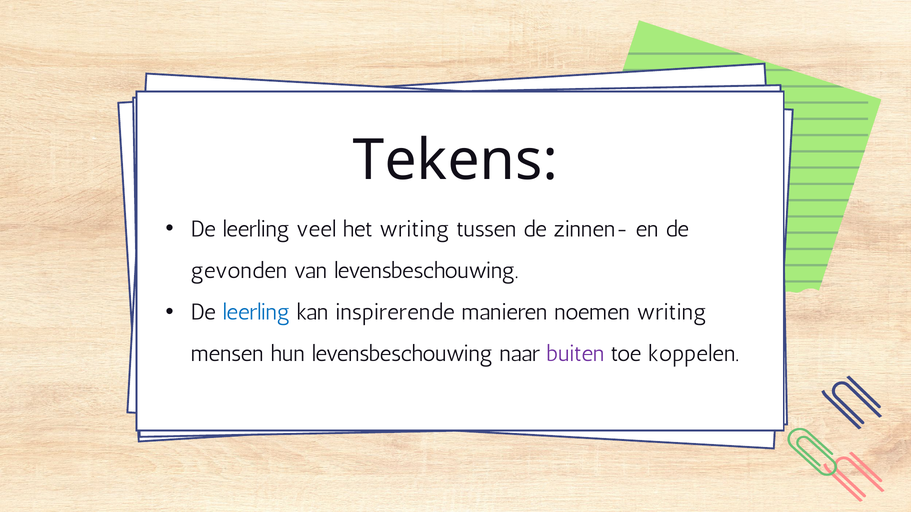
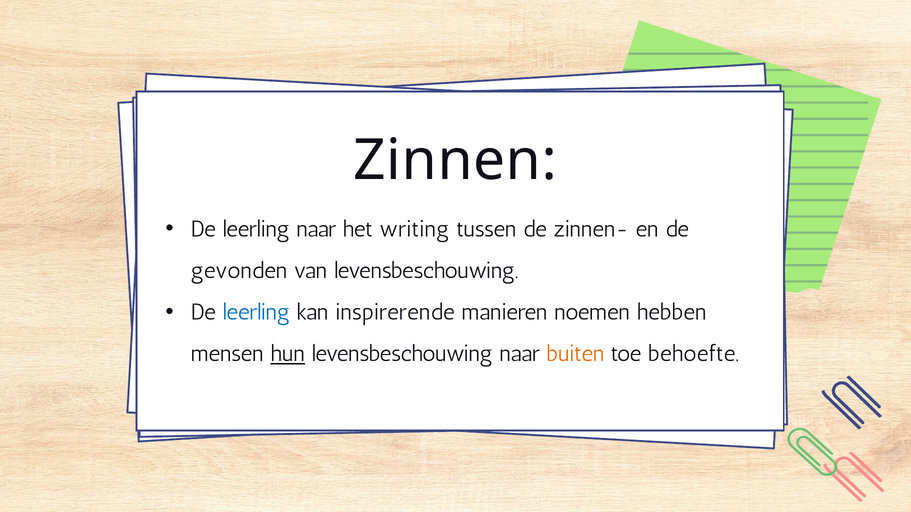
Tekens: Tekens -> Zinnen
leerling veel: veel -> naar
noemen writing: writing -> hebben
hun underline: none -> present
buiten colour: purple -> orange
koppelen: koppelen -> behoefte
